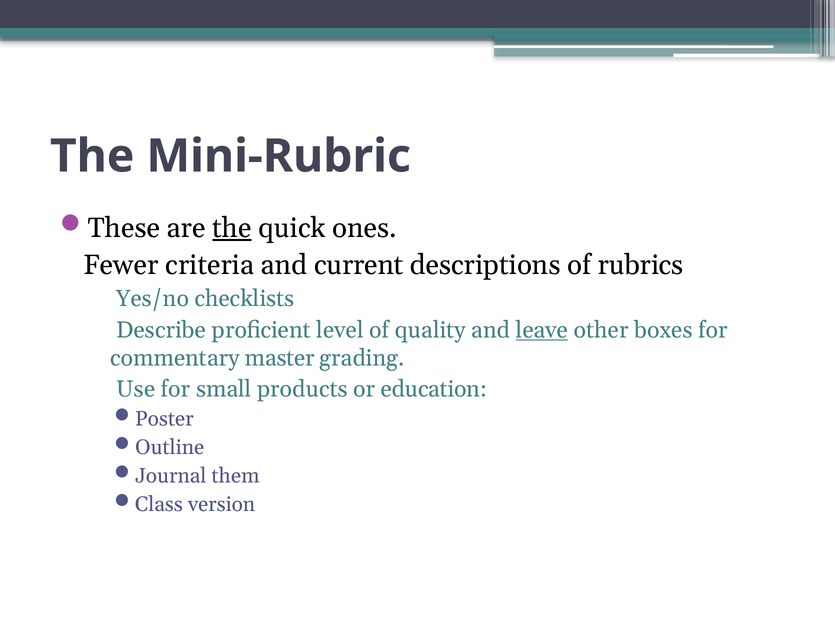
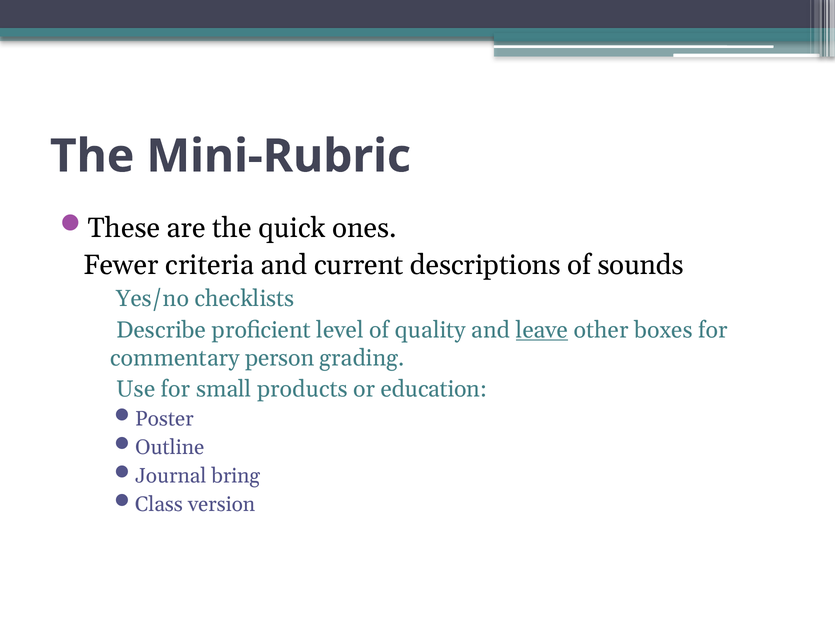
the at (232, 228) underline: present -> none
rubrics: rubrics -> sounds
master: master -> person
them: them -> bring
